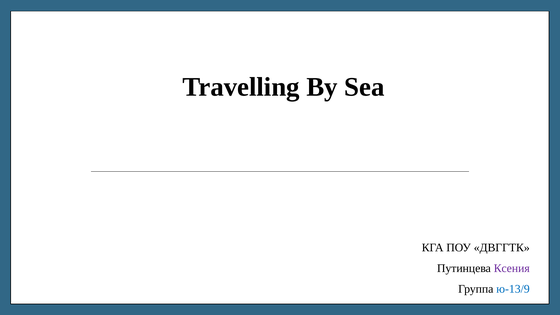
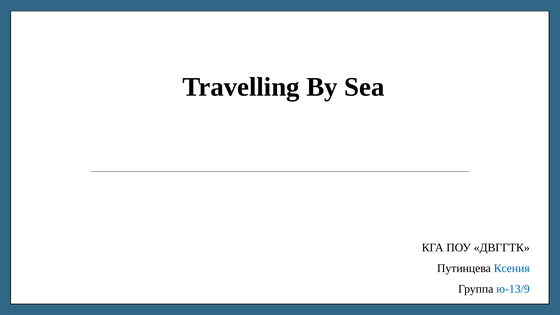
Ксения colour: purple -> blue
